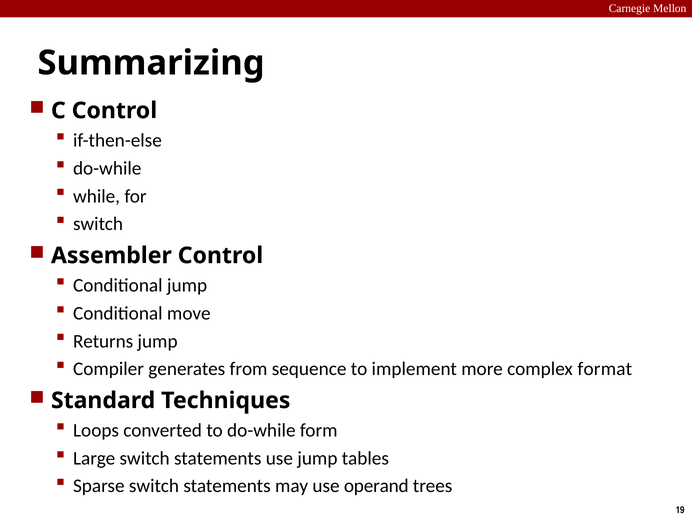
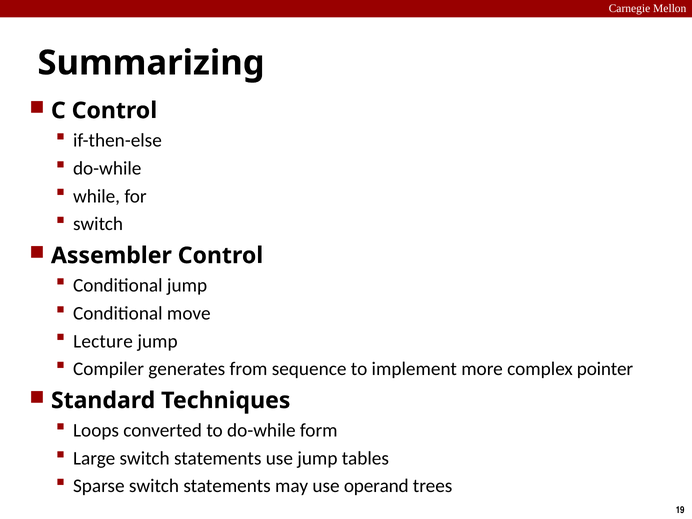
Returns: Returns -> Lecture
format: format -> pointer
